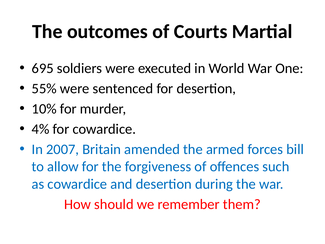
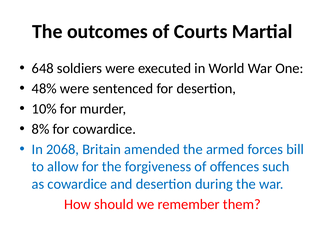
695: 695 -> 648
55%: 55% -> 48%
4%: 4% -> 8%
2007: 2007 -> 2068
